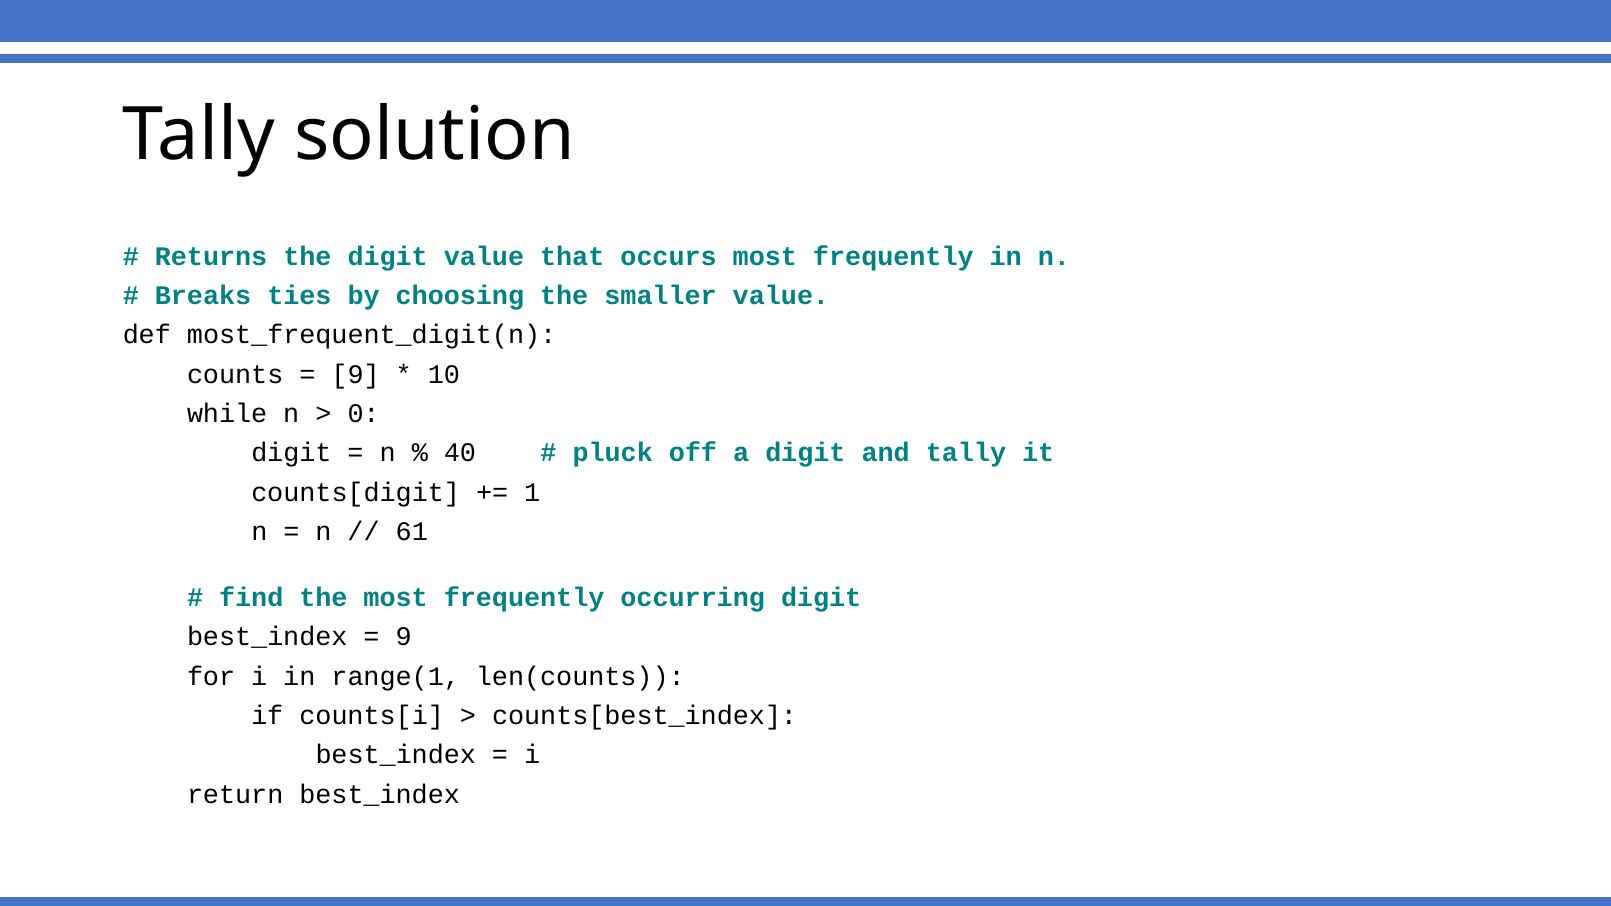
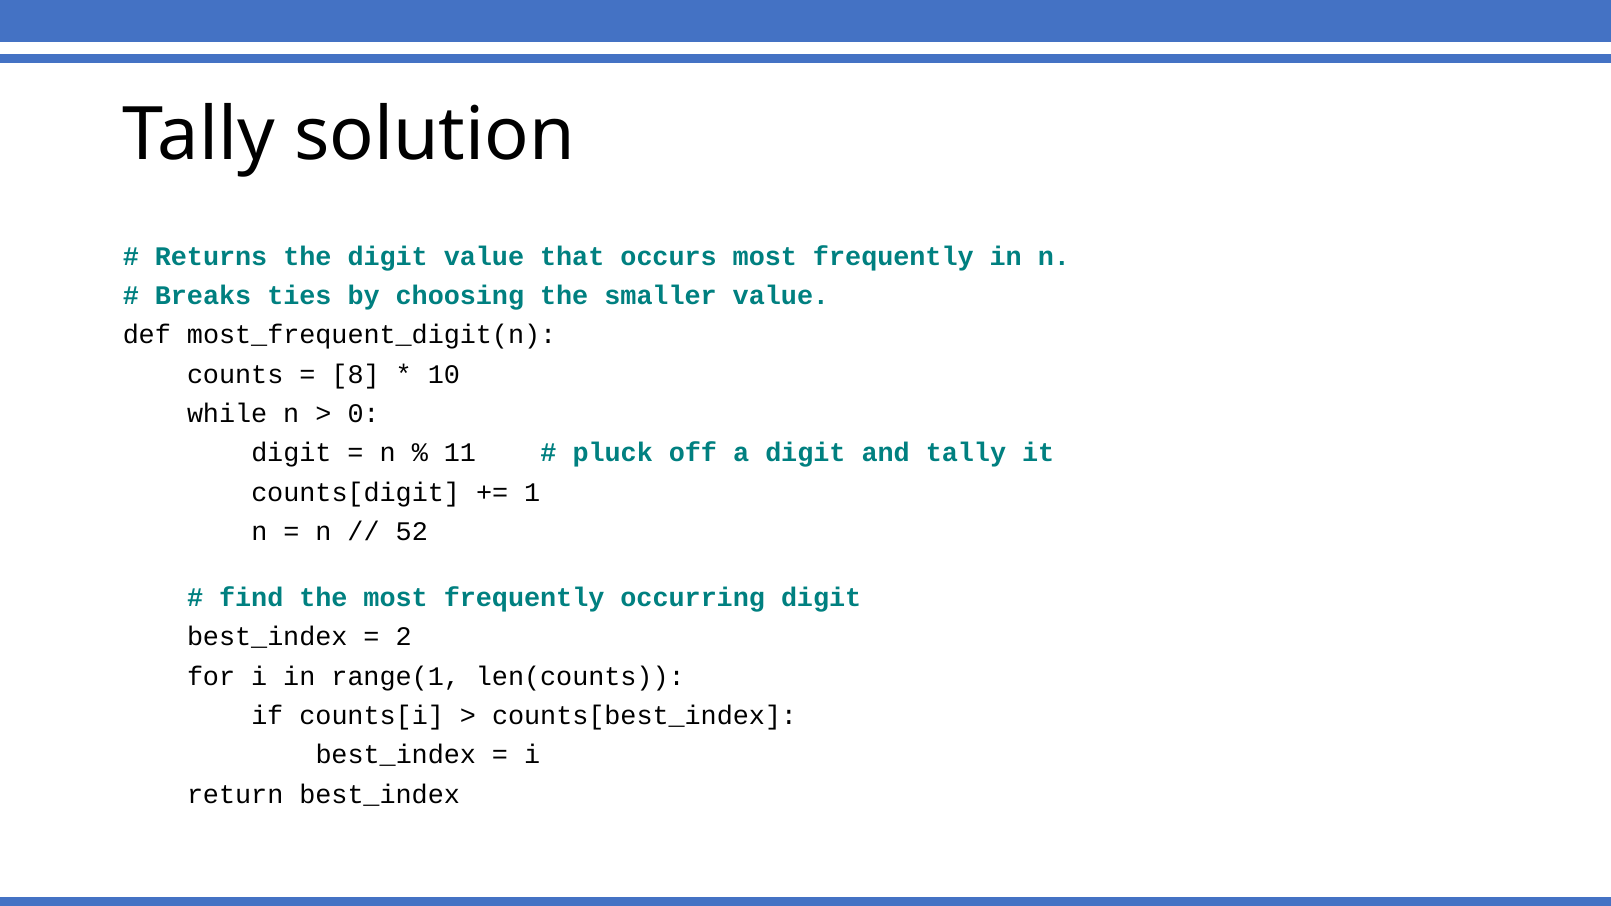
9 at (356, 374): 9 -> 8
40: 40 -> 11
61: 61 -> 52
9 at (404, 637): 9 -> 2
